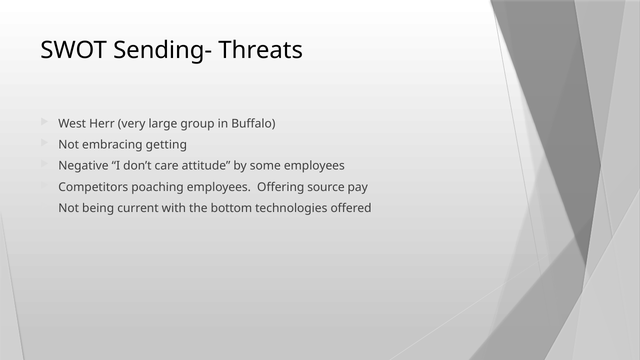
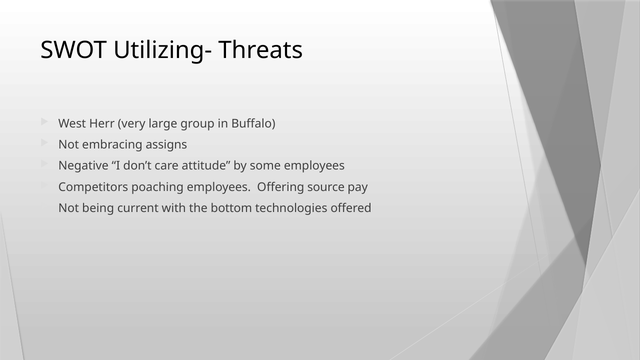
Sending-: Sending- -> Utilizing-
getting: getting -> assigns
